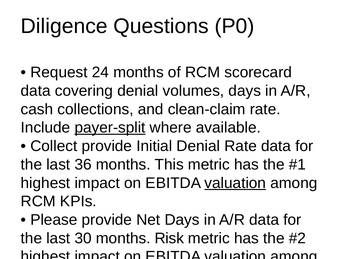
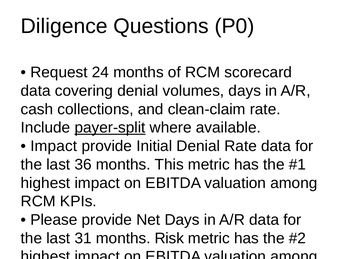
Collect at (54, 146): Collect -> Impact
valuation at (235, 183) underline: present -> none
30: 30 -> 31
